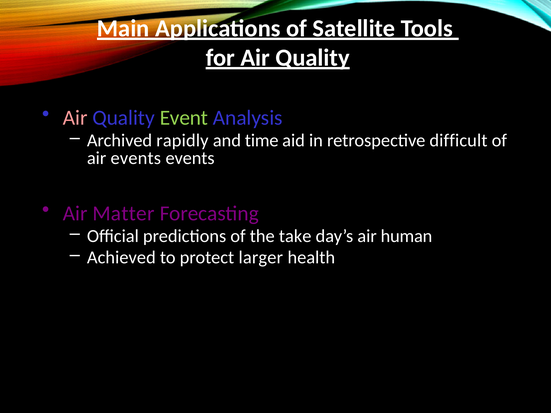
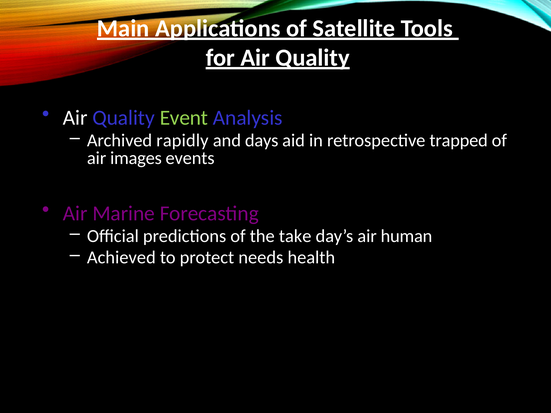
Air at (75, 118) colour: pink -> white
time: time -> days
difficult: difficult -> trapped
air events: events -> images
Matter: Matter -> Marine
larger: larger -> needs
